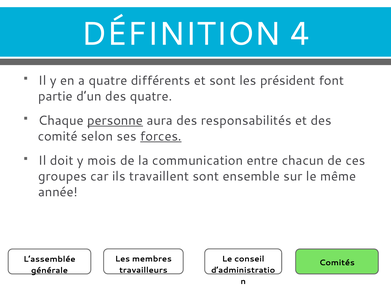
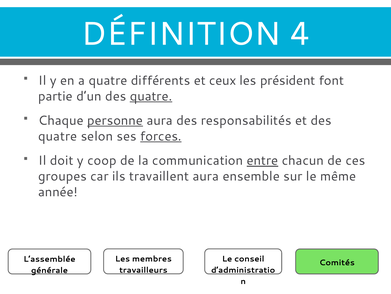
et sont: sont -> ceux
quatre at (151, 96) underline: none -> present
comité at (58, 136): comité -> quatre
mois: mois -> coop
entre underline: none -> present
travaillent sont: sont -> aura
